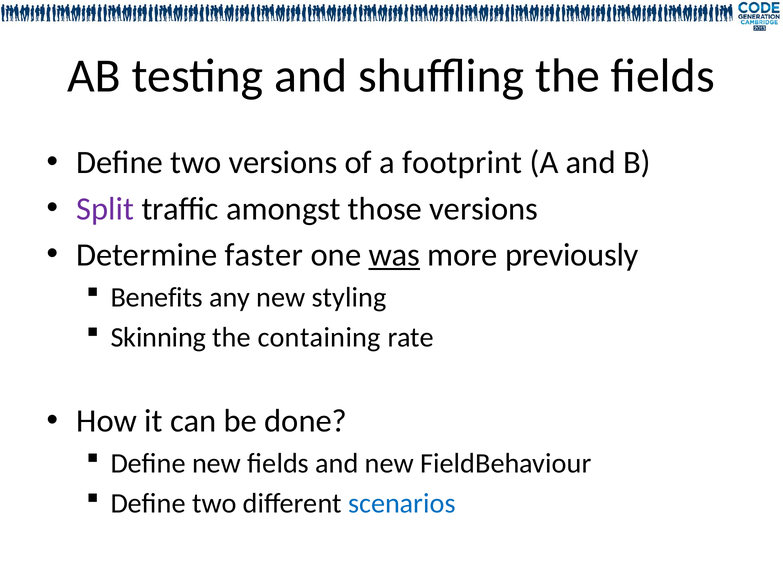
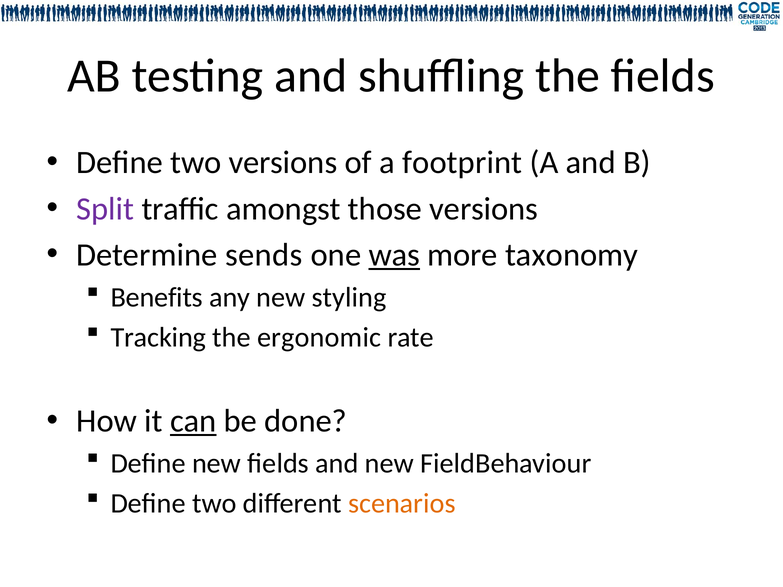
faster: faster -> sends
previously: previously -> taxonomy
Skinning: Skinning -> Tracking
containing: containing -> ergonomic
can underline: none -> present
scenarios colour: blue -> orange
